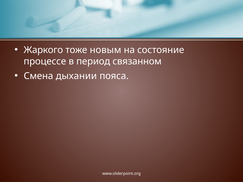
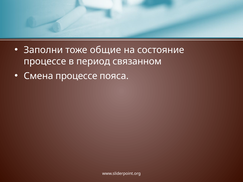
Жаркого: Жаркого -> Заполни
новым: новым -> общие
Смена дыхании: дыхании -> процессе
